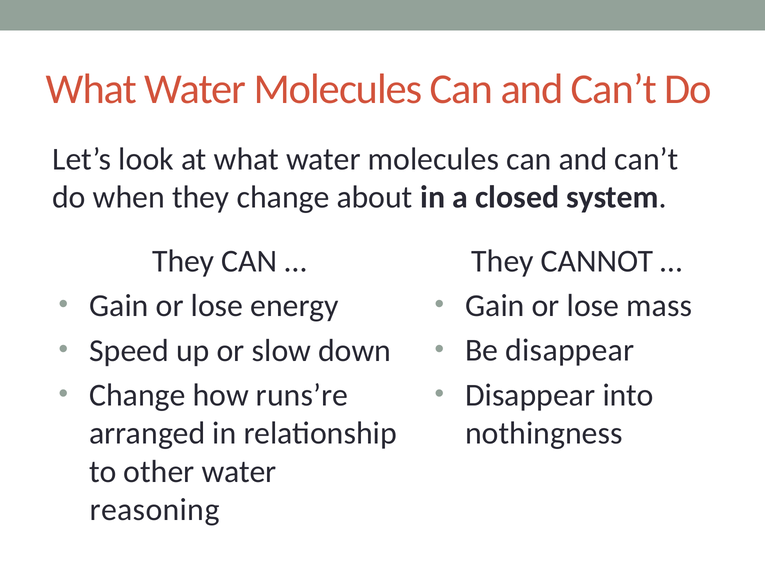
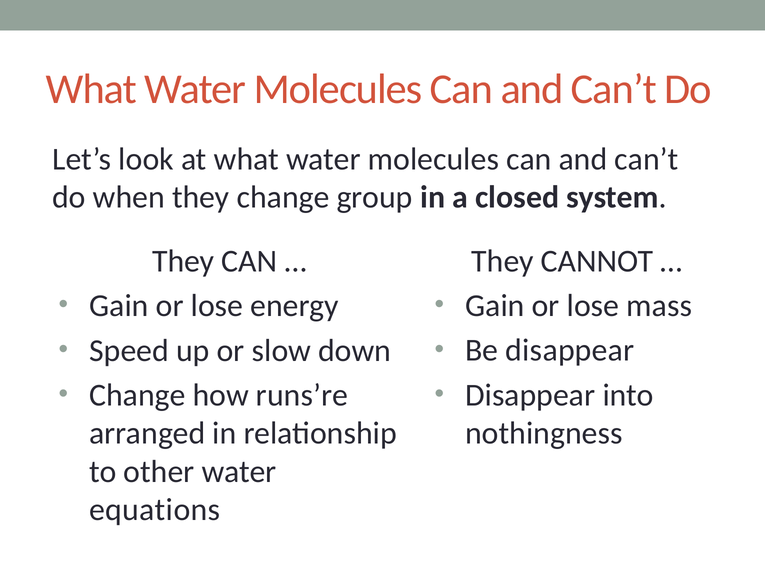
about: about -> group
reasoning: reasoning -> equations
